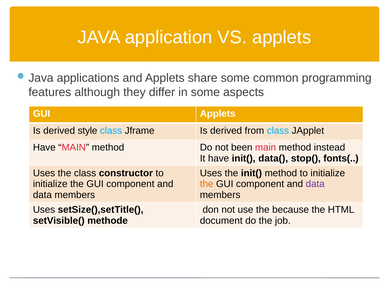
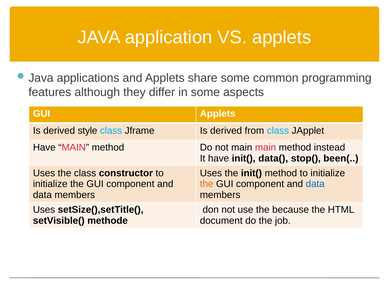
not been: been -> main
fonts(: fonts( -> been(
data at (315, 184) colour: purple -> blue
